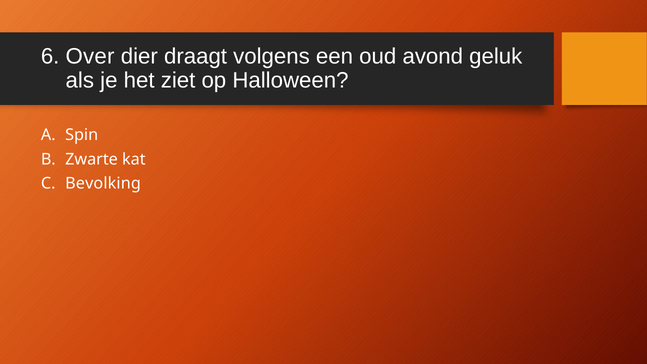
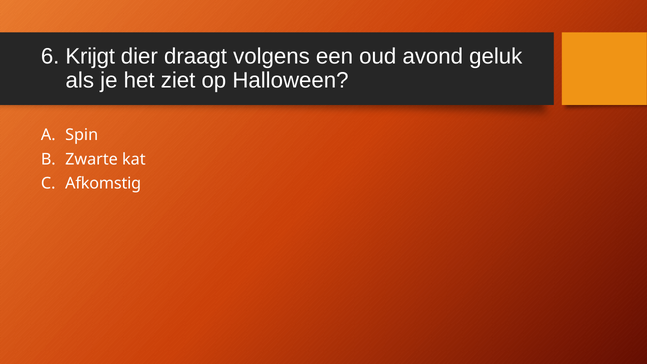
Over: Over -> Krijgt
Bevolking: Bevolking -> Afkomstig
